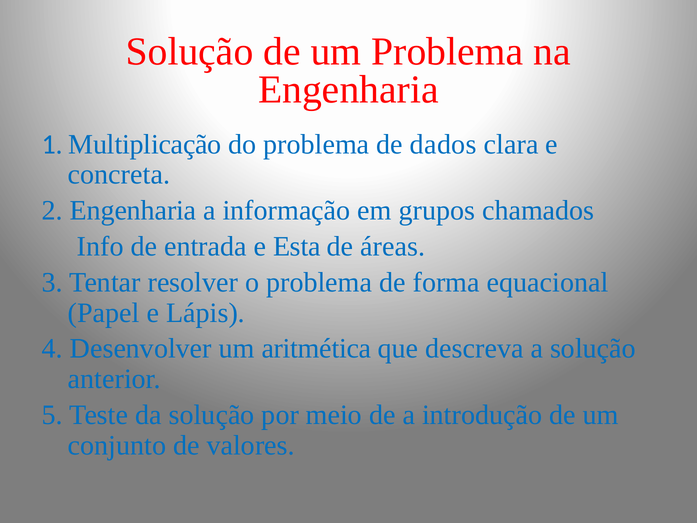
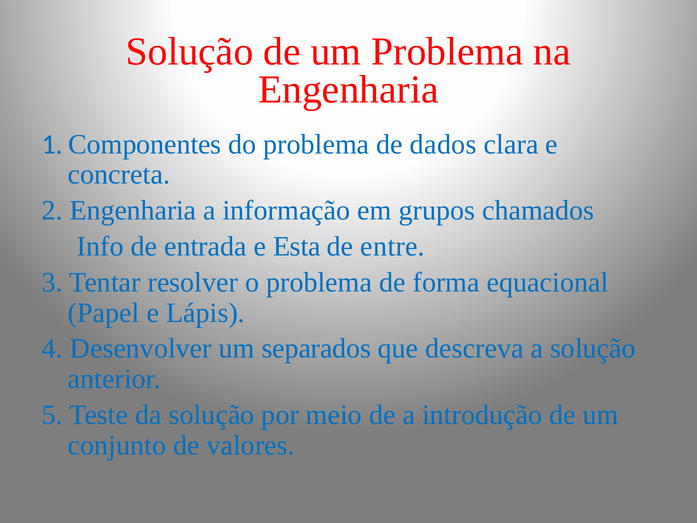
Multiplicação: Multiplicação -> Componentes
áreas: áreas -> entre
aritmética: aritmética -> separados
